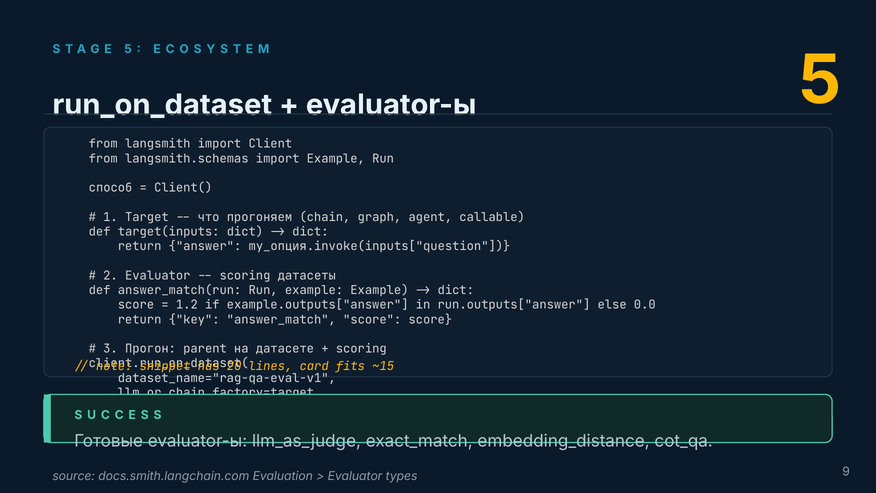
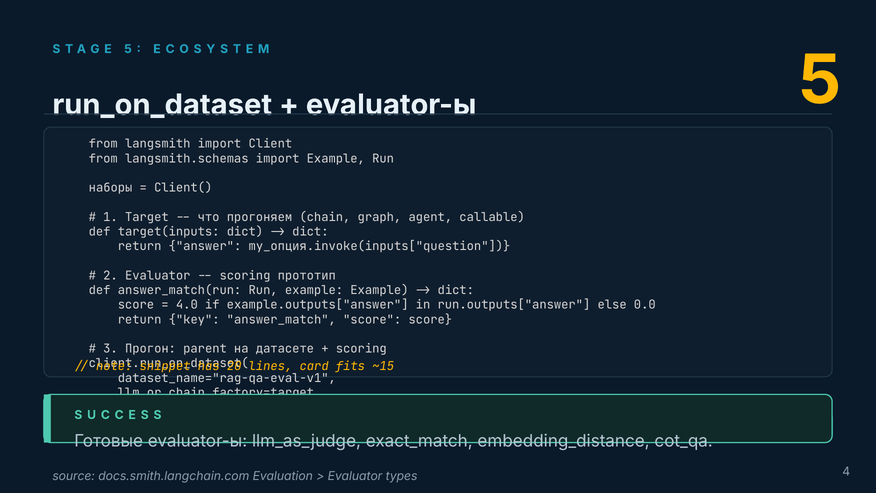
способ: способ -> наборы
датасеты: датасеты -> прототип
1.2: 1.2 -> 4.0
9: 9 -> 4
